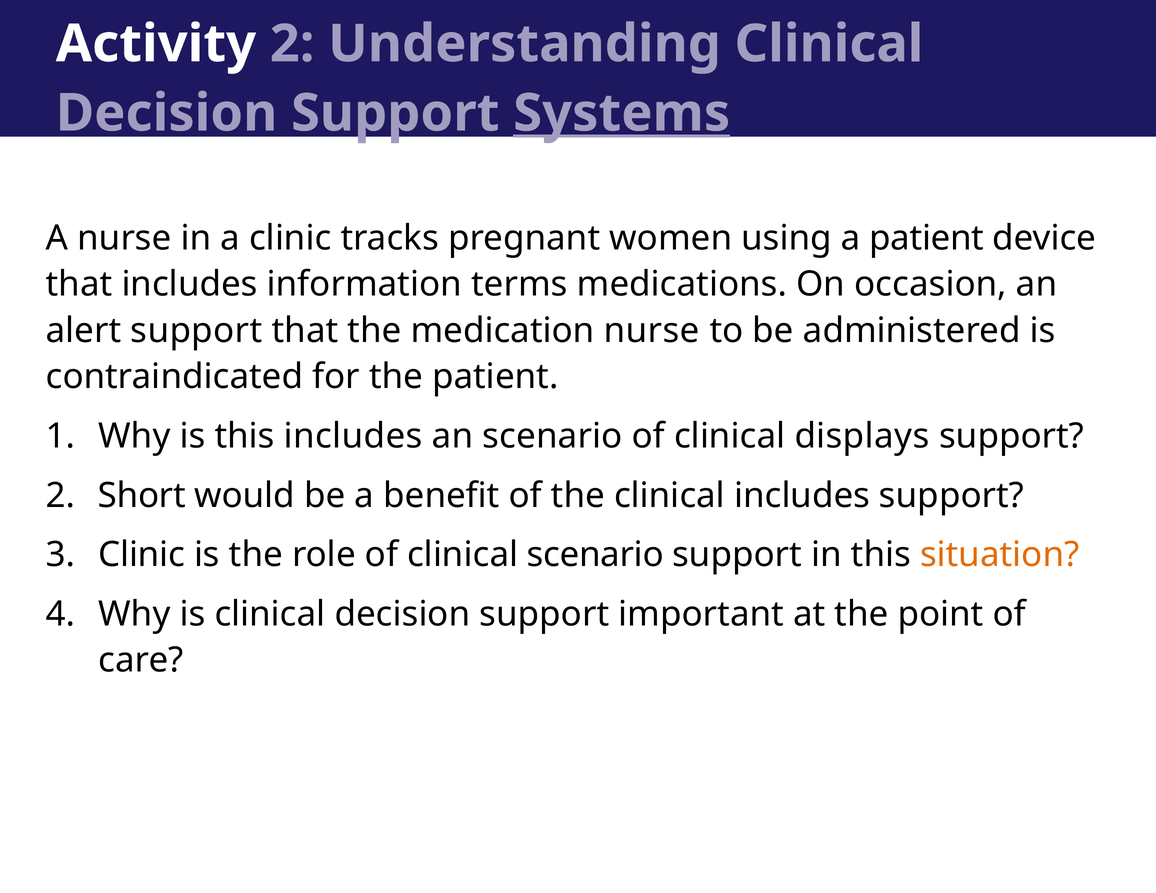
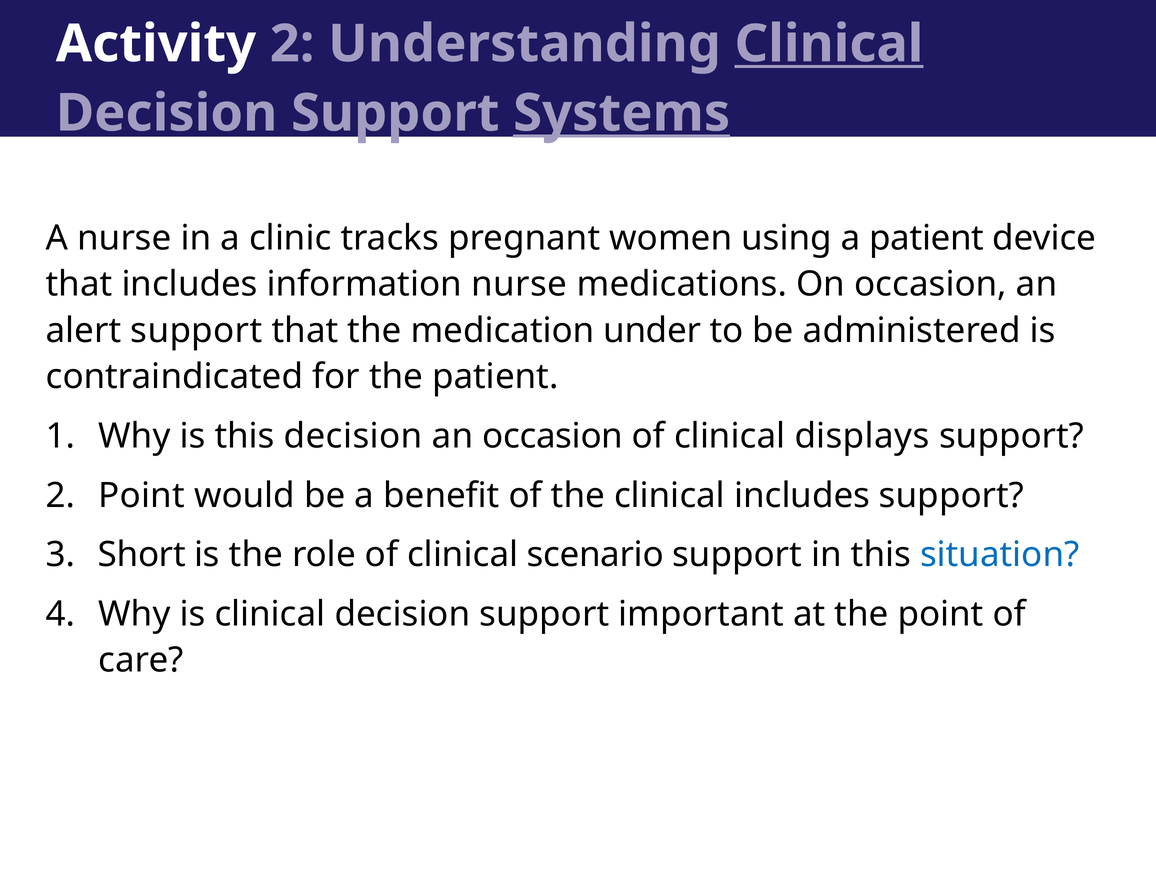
Clinical at (829, 44) underline: none -> present
information terms: terms -> nurse
medication nurse: nurse -> under
this includes: includes -> decision
an scenario: scenario -> occasion
2 Short: Short -> Point
Clinic at (142, 555): Clinic -> Short
situation colour: orange -> blue
